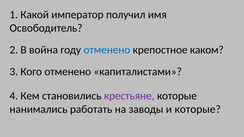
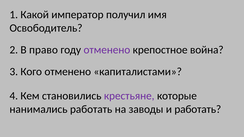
война: война -> право
отменено at (107, 50) colour: blue -> purple
каком: каком -> война
и которые: которые -> работать
